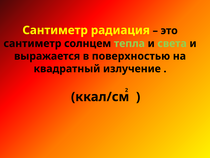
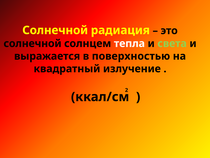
Сантиметр at (55, 30): Сантиметр -> Солнечной
сантиметр at (32, 43): сантиметр -> солнечной
тепла colour: light green -> white
